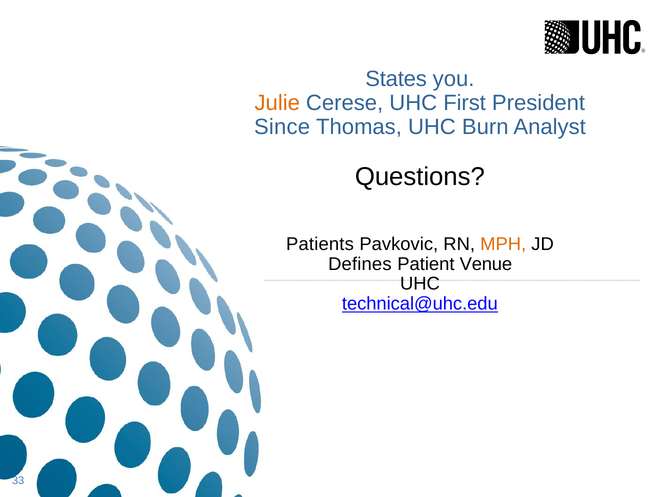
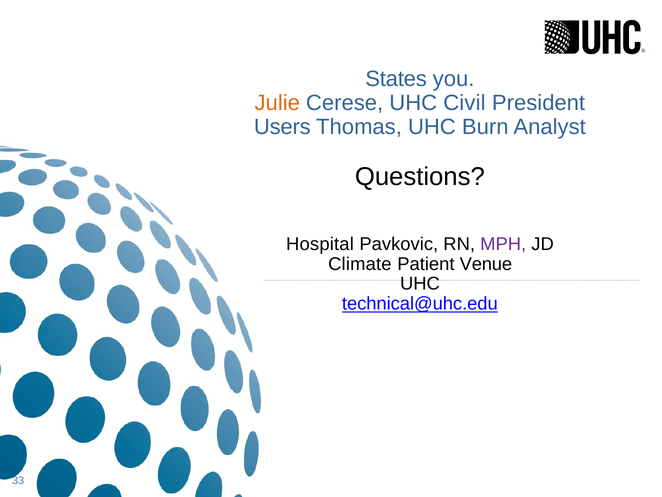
First: First -> Civil
Since: Since -> Users
Patients: Patients -> Hospital
MPH colour: orange -> purple
Defines: Defines -> Climate
